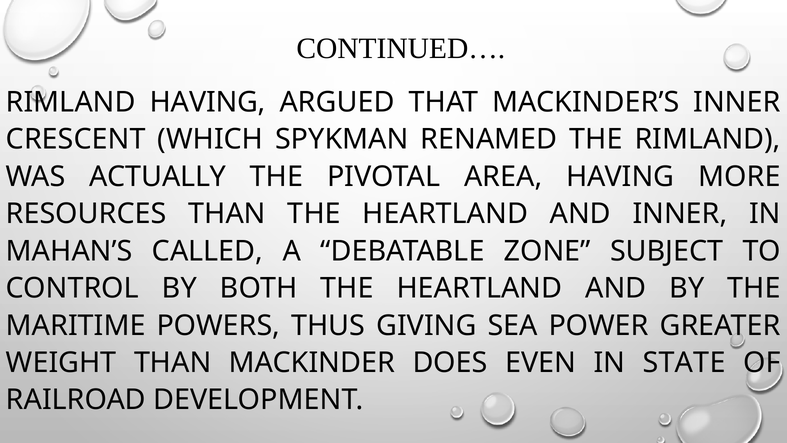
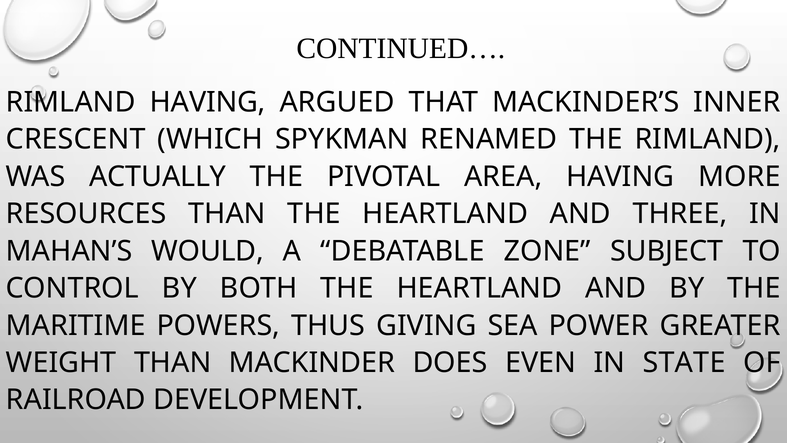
AND INNER: INNER -> THREE
CALLED: CALLED -> WOULD
